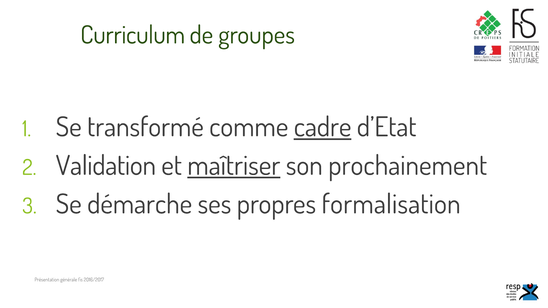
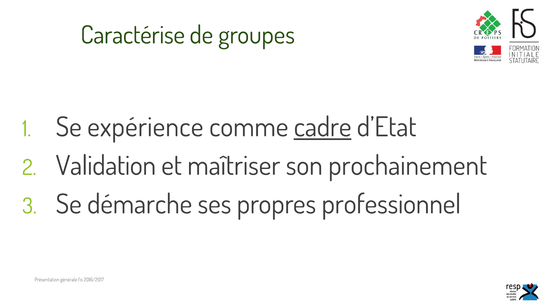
Curriculum: Curriculum -> Caractérise
transformé: transformé -> expérience
maîtriser underline: present -> none
formalisation: formalisation -> professionnel
